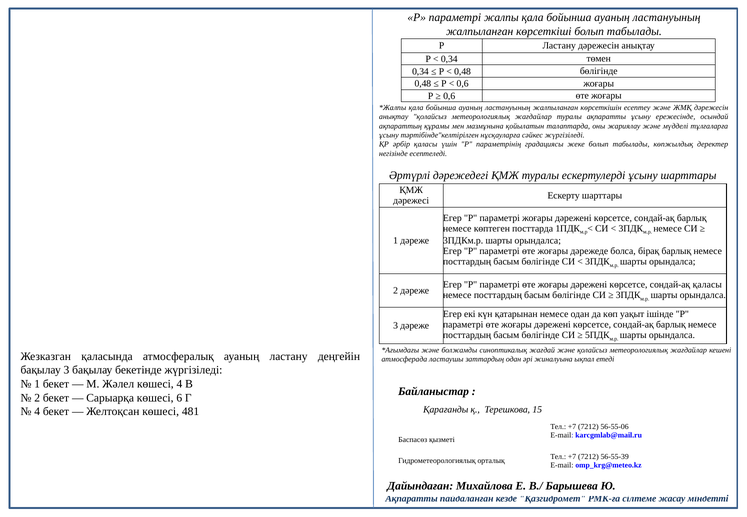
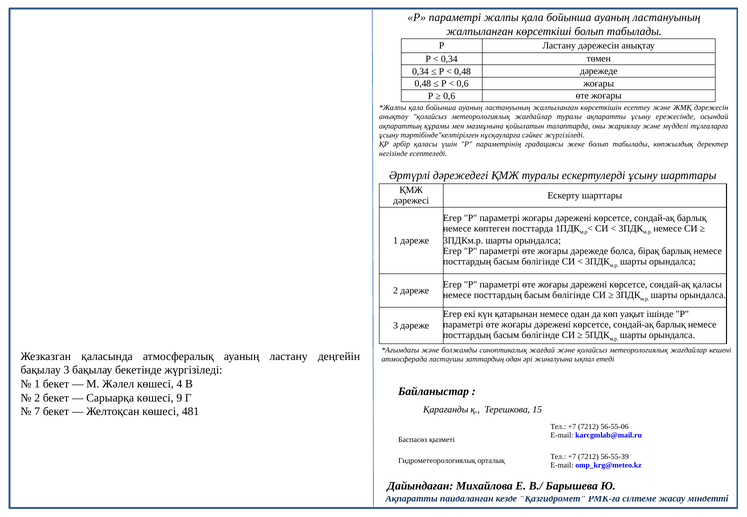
0,48 бөлігінде: бөлігінде -> дәрежеде
6: 6 -> 9
4 at (37, 412): 4 -> 7
